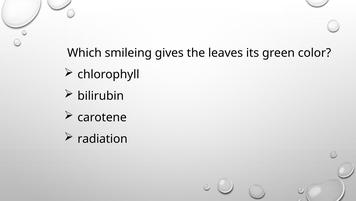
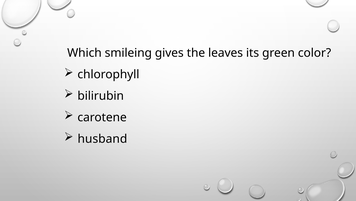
radiation: radiation -> husband
